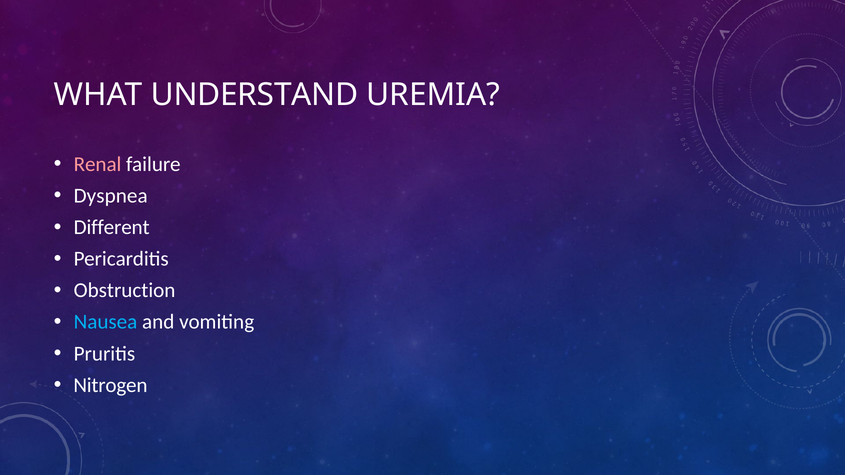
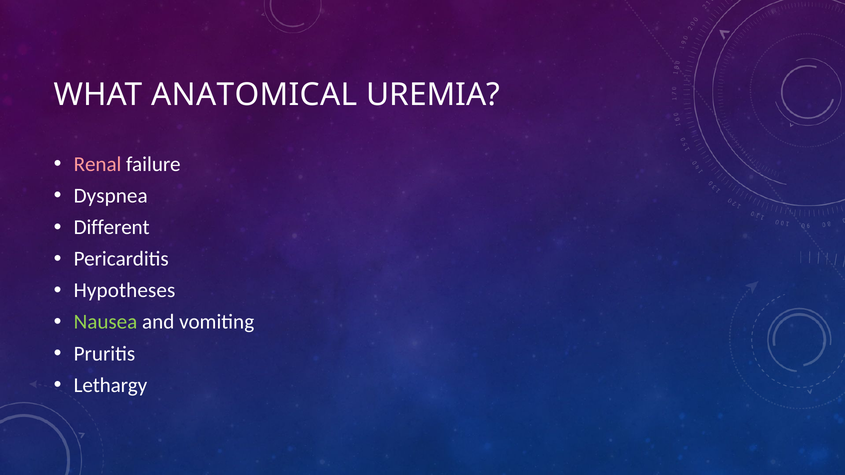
UNDERSTAND: UNDERSTAND -> ANATOMICAL
Obstruction: Obstruction -> Hypotheses
Nausea colour: light blue -> light green
Nitrogen: Nitrogen -> Lethargy
